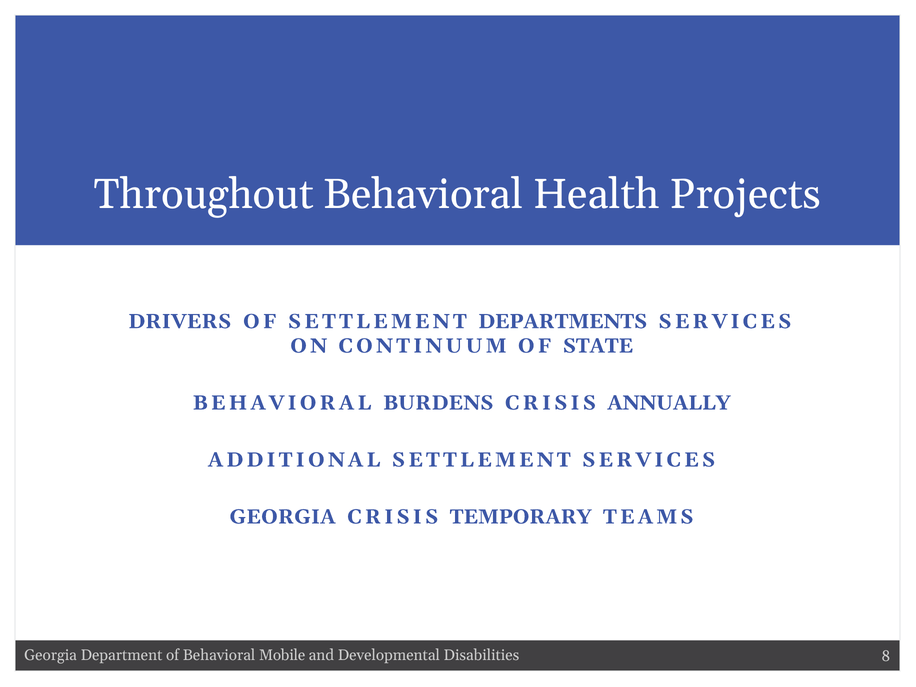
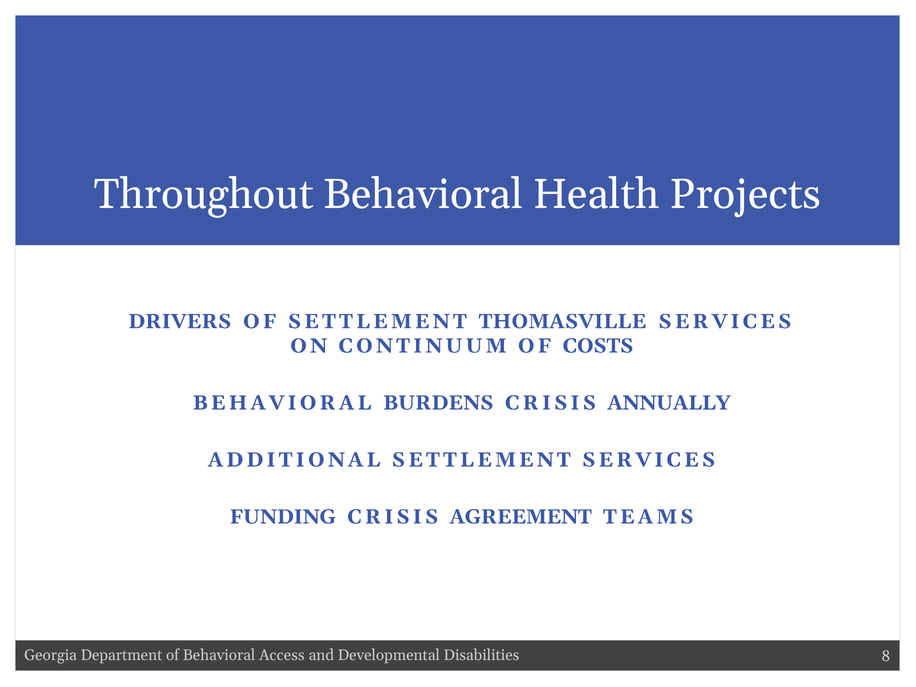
DEPARTMENTS: DEPARTMENTS -> THOMASVILLE
STATE: STATE -> COSTS
GEORGIA at (283, 517): GEORGIA -> FUNDING
TEMPORARY: TEMPORARY -> AGREEMENT
Mobile: Mobile -> Access
